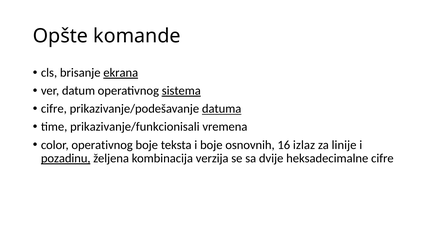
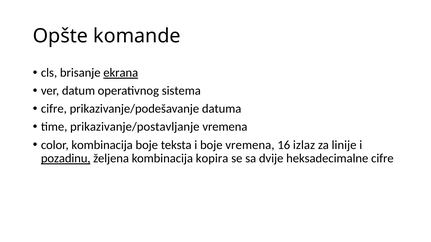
sistema underline: present -> none
datuma underline: present -> none
prikazivanje/funkcionisali: prikazivanje/funkcionisali -> prikazivanje/postavljanje
color operativnog: operativnog -> kombinacija
boje osnovnih: osnovnih -> vremena
verzija: verzija -> kopira
